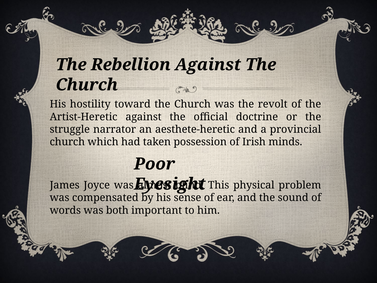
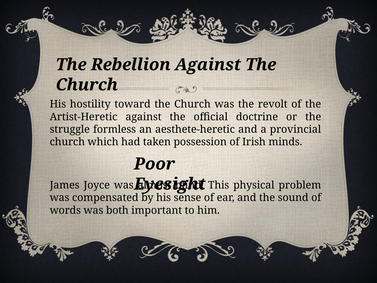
narrator: narrator -> formless
